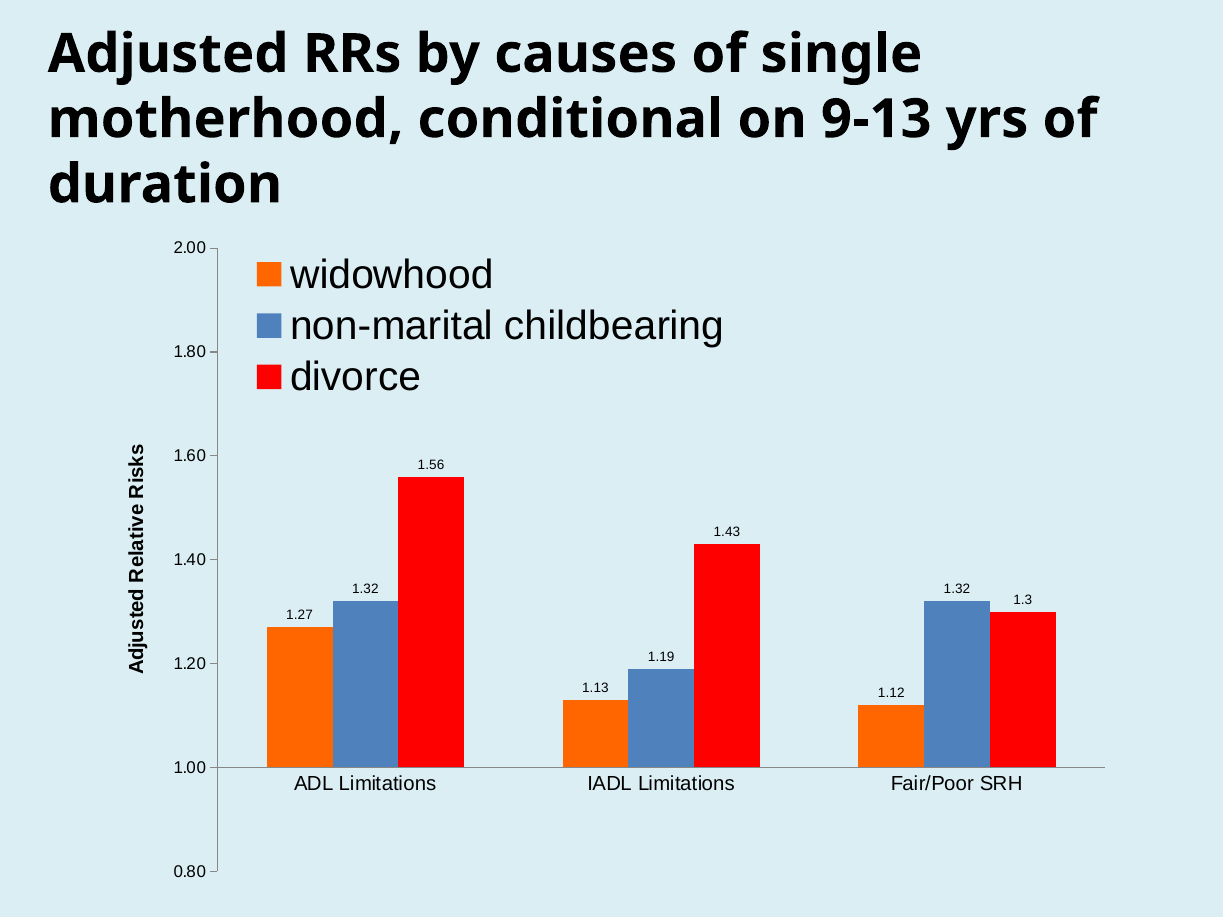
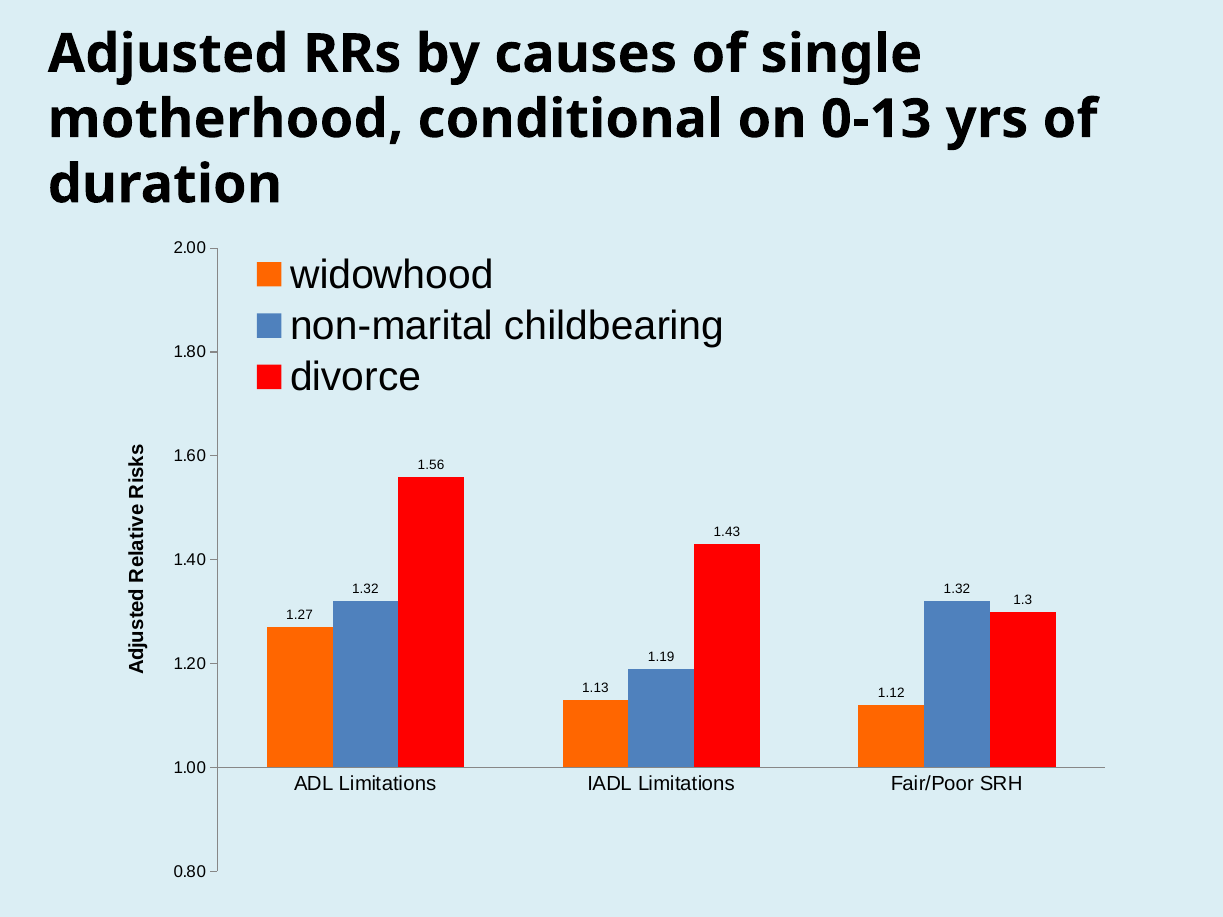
9-13: 9-13 -> 0-13
